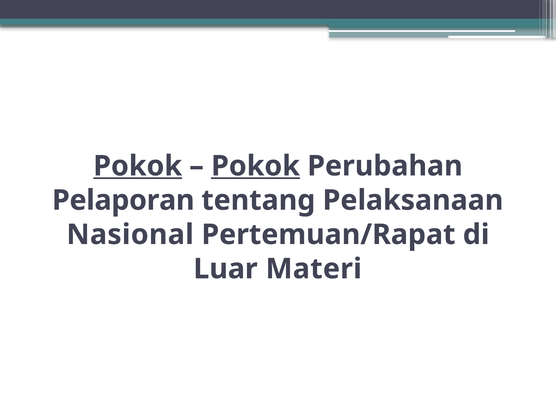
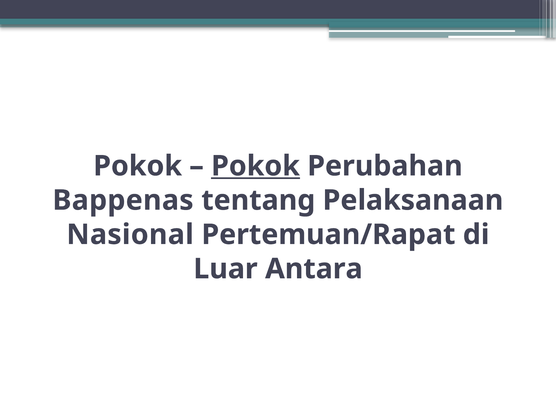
Pokok at (138, 166) underline: present -> none
Pelaporan: Pelaporan -> Bappenas
Materi: Materi -> Antara
